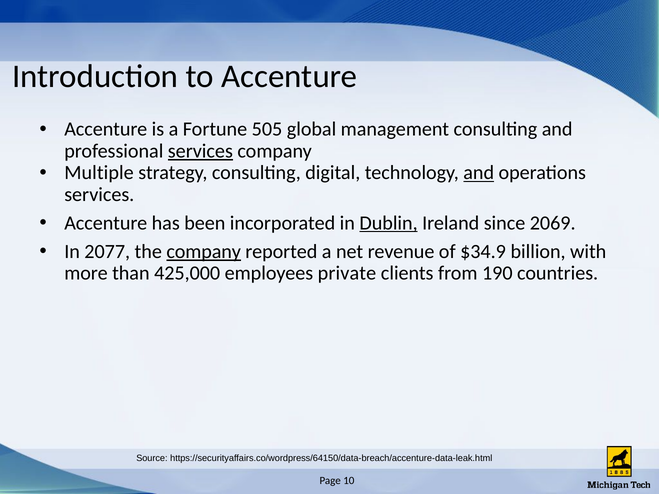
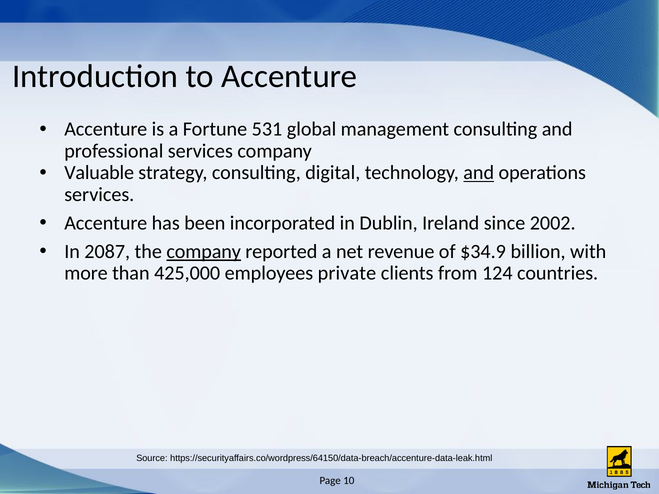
505: 505 -> 531
services at (200, 151) underline: present -> none
Multiple: Multiple -> Valuable
Dublin underline: present -> none
2069: 2069 -> 2002
2077: 2077 -> 2087
190: 190 -> 124
